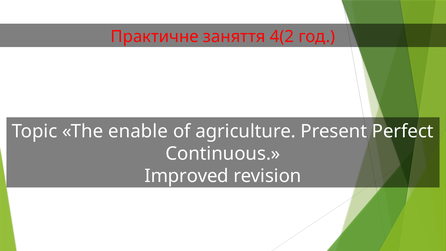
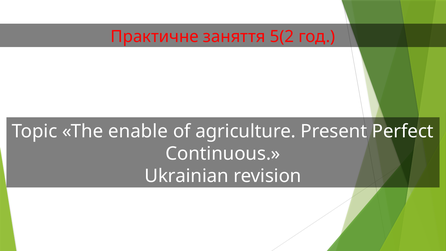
4(2: 4(2 -> 5(2
Improved: Improved -> Ukrainian
